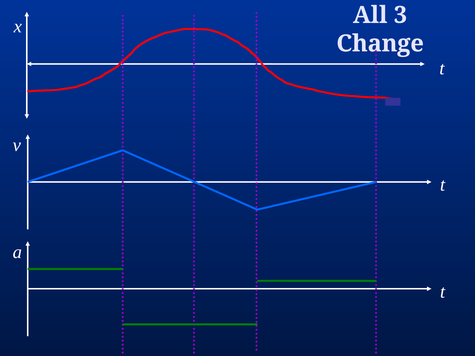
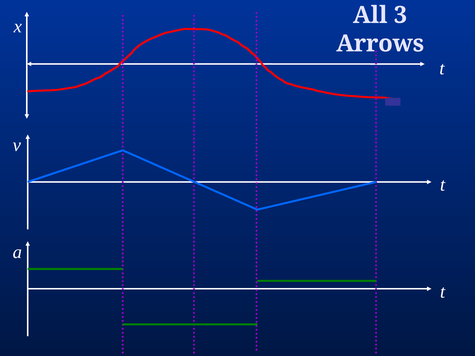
Change: Change -> Arrows
